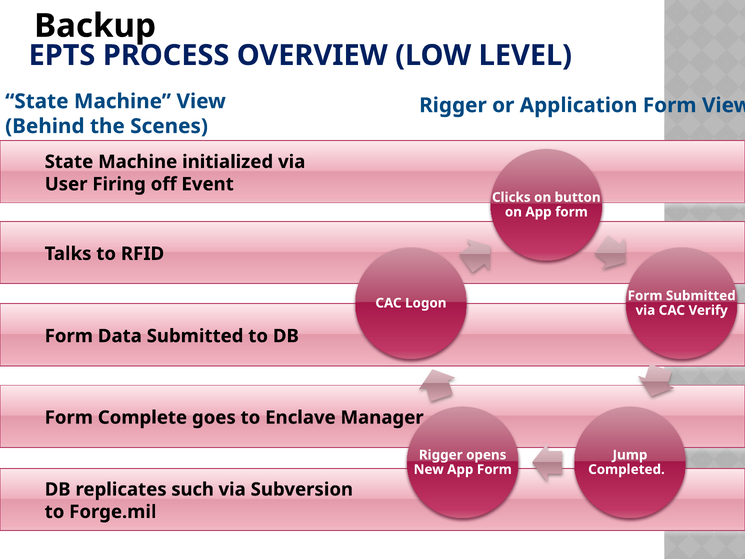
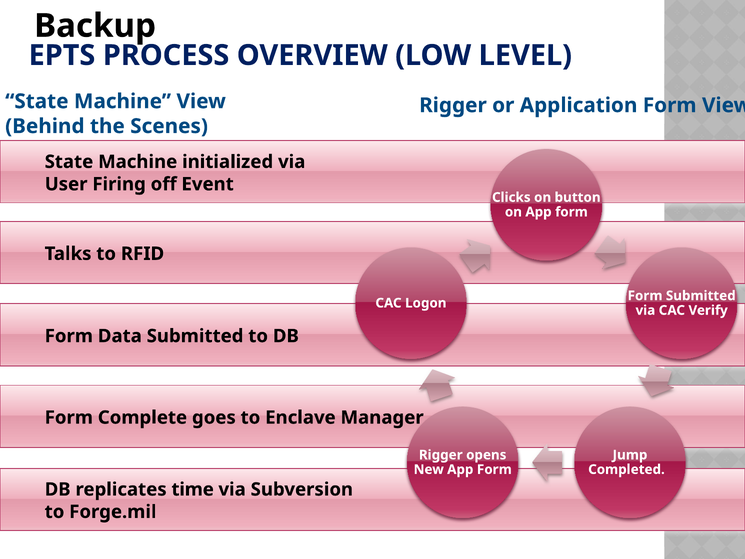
such: such -> time
